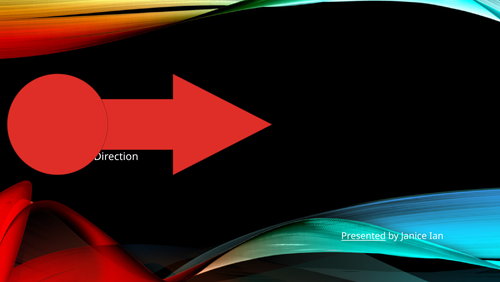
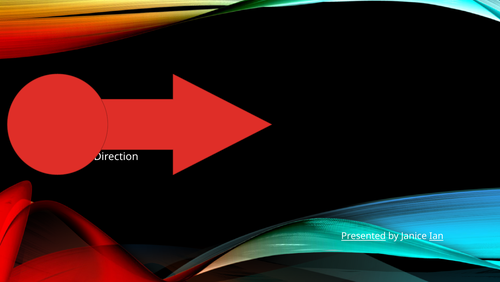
Ian underline: none -> present
